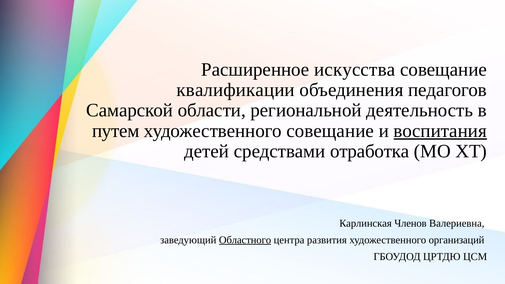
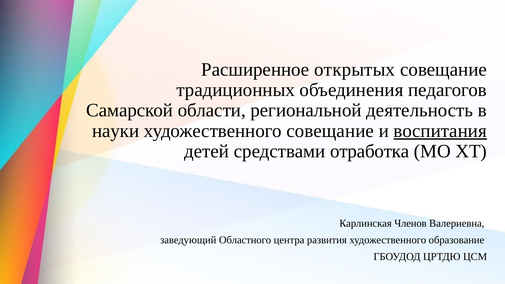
искусства: искусства -> открытых
квалификации: квалификации -> традиционных
путем: путем -> науки
Областного underline: present -> none
организаций: организаций -> образование
